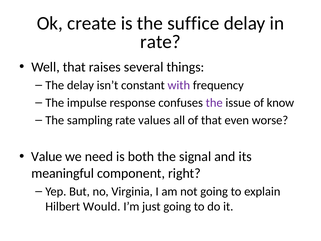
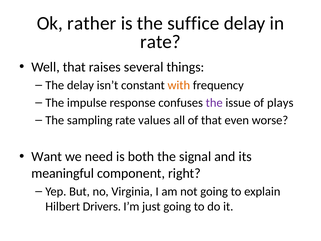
create: create -> rather
with colour: purple -> orange
know: know -> plays
Value: Value -> Want
Would: Would -> Drivers
